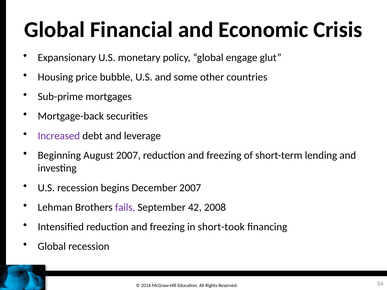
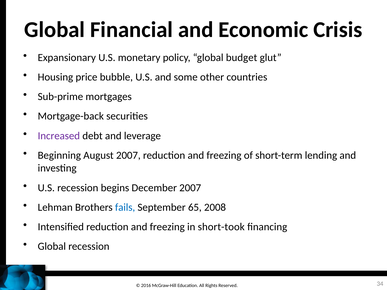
engage: engage -> budget
fails colour: purple -> blue
42: 42 -> 65
